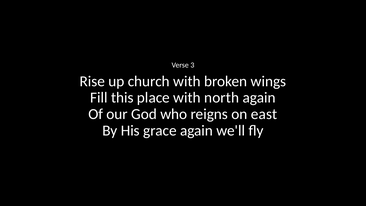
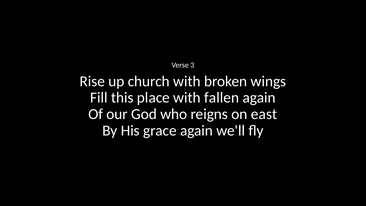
north: north -> fallen
